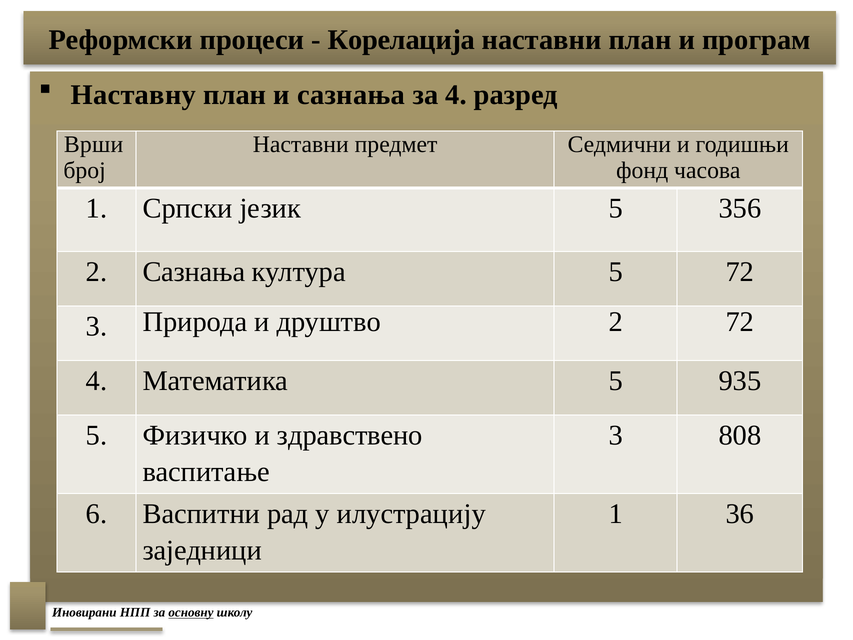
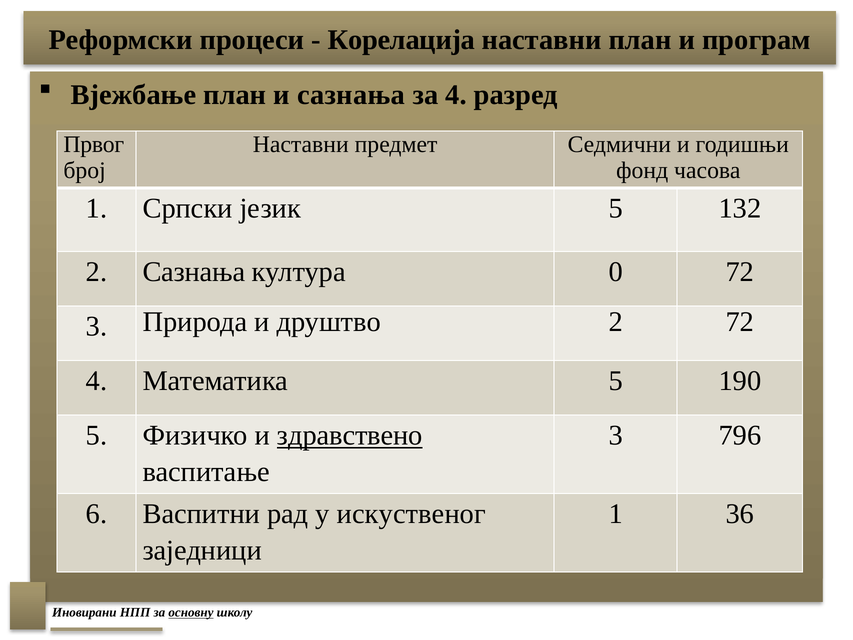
Наставну: Наставну -> Вјежбање
Врши: Врши -> Првог
356: 356 -> 132
култура 5: 5 -> 0
935: 935 -> 190
здравствено underline: none -> present
808: 808 -> 796
илустрацију: илустрацију -> искуственог
